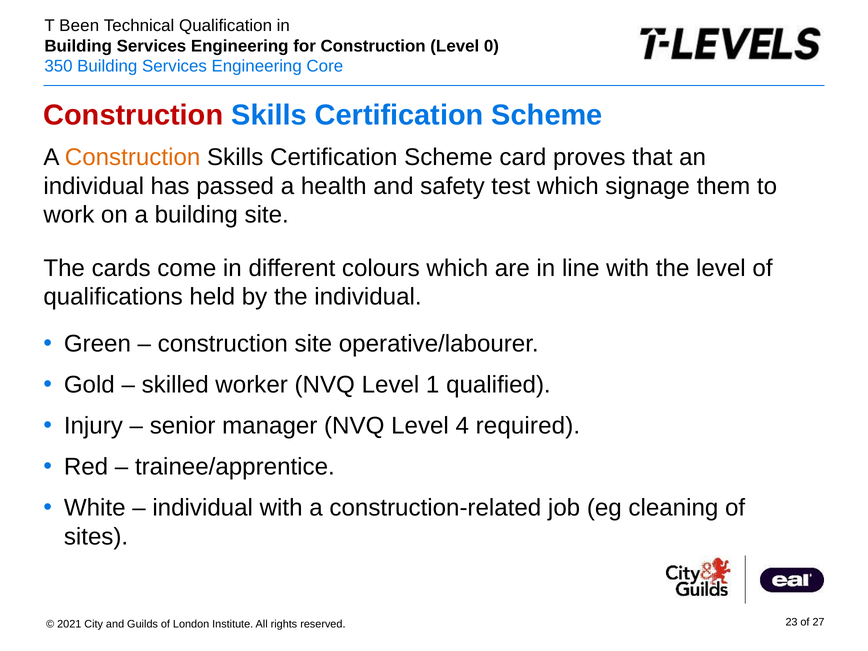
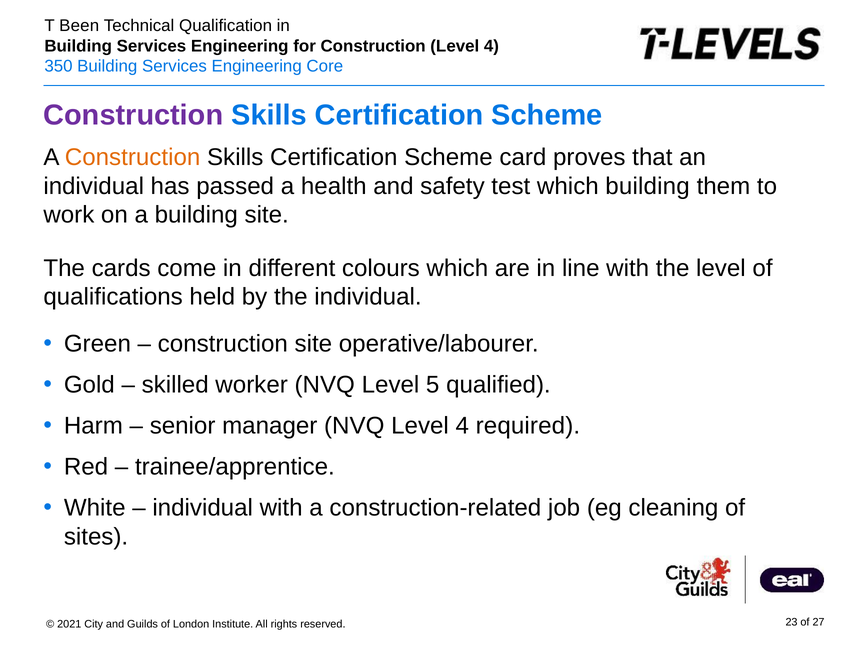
Construction Level 0: 0 -> 4
Construction at (133, 115) colour: red -> purple
which signage: signage -> building
1: 1 -> 5
Injury: Injury -> Harm
